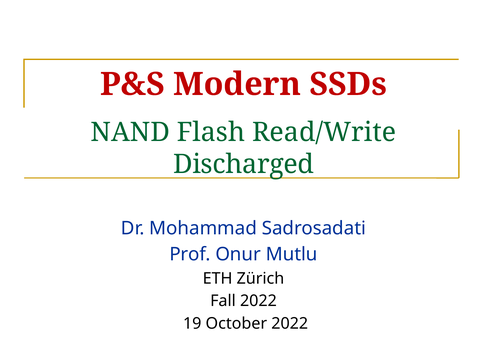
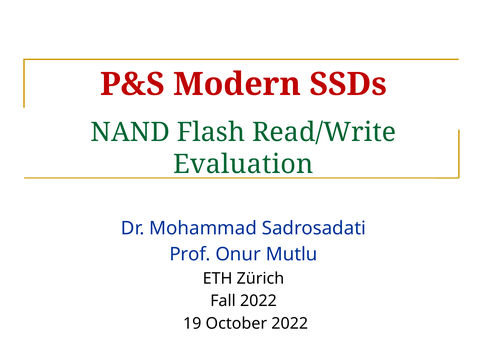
Discharged: Discharged -> Evaluation
